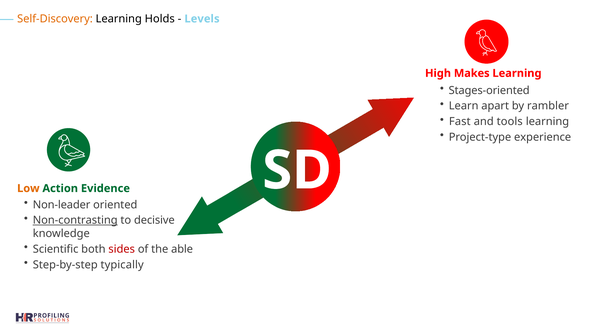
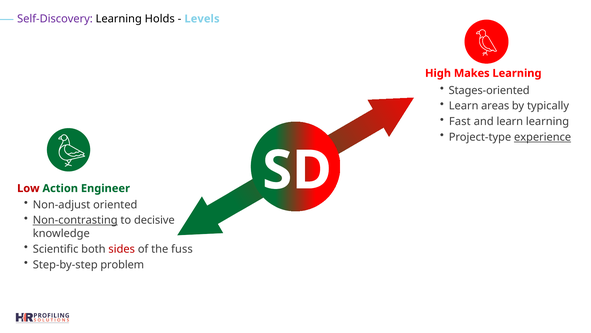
Self-Discovery colour: orange -> purple
apart: apart -> areas
rambler: rambler -> typically
and tools: tools -> learn
experience underline: none -> present
Low colour: orange -> red
Evidence: Evidence -> Engineer
Non-leader: Non-leader -> Non-adjust
able: able -> fuss
typically: typically -> problem
